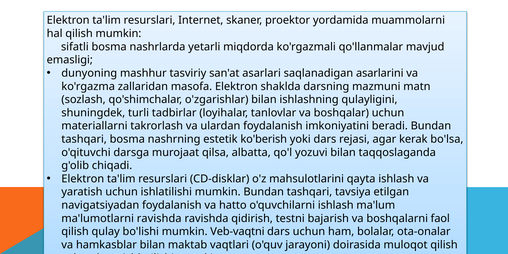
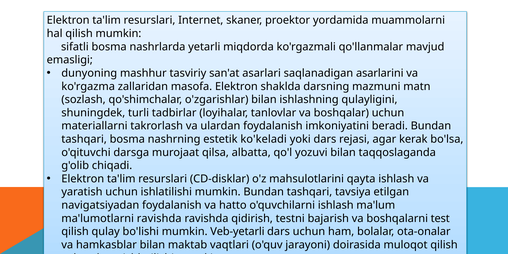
ko'berish: ko'berish -> ko'keladi
faol: faol -> test
Veb-vaqtni: Veb-vaqtni -> Veb-yetarli
